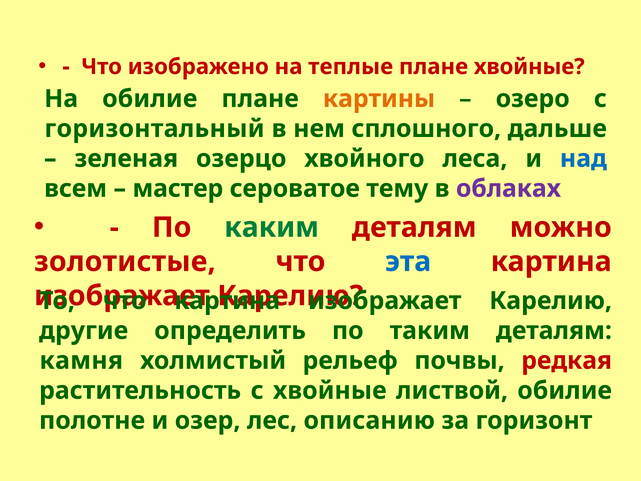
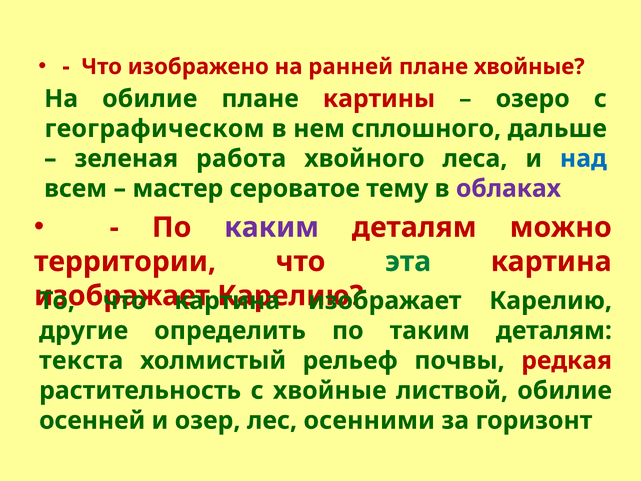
теплые: теплые -> ранней
картины colour: orange -> red
горизонтальный: горизонтальный -> географическом
озерцо: озерцо -> работа
каким colour: green -> purple
золотистые: золотистые -> территории
эта colour: blue -> green
камня: камня -> текста
полотне: полотне -> осенней
описанию: описанию -> осенними
